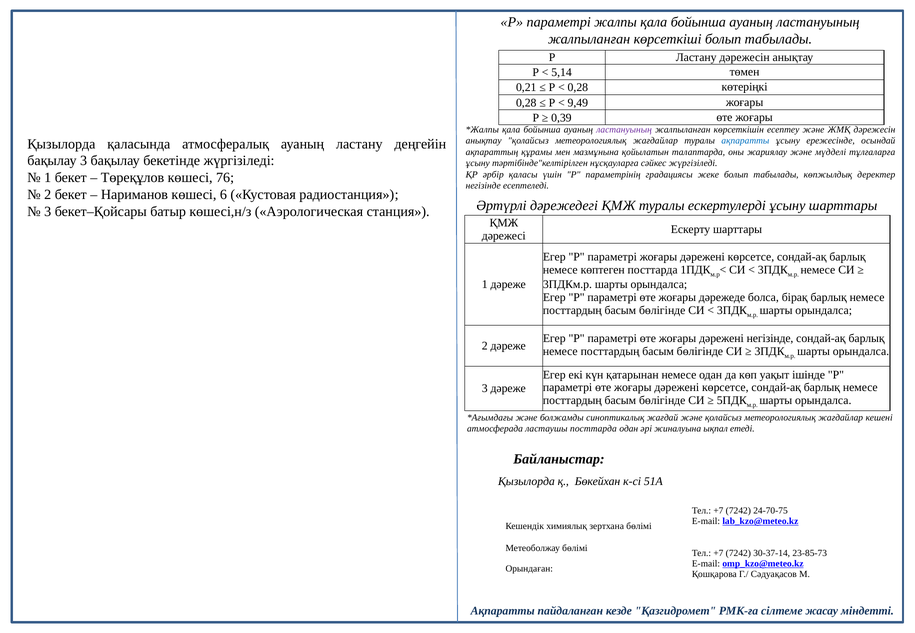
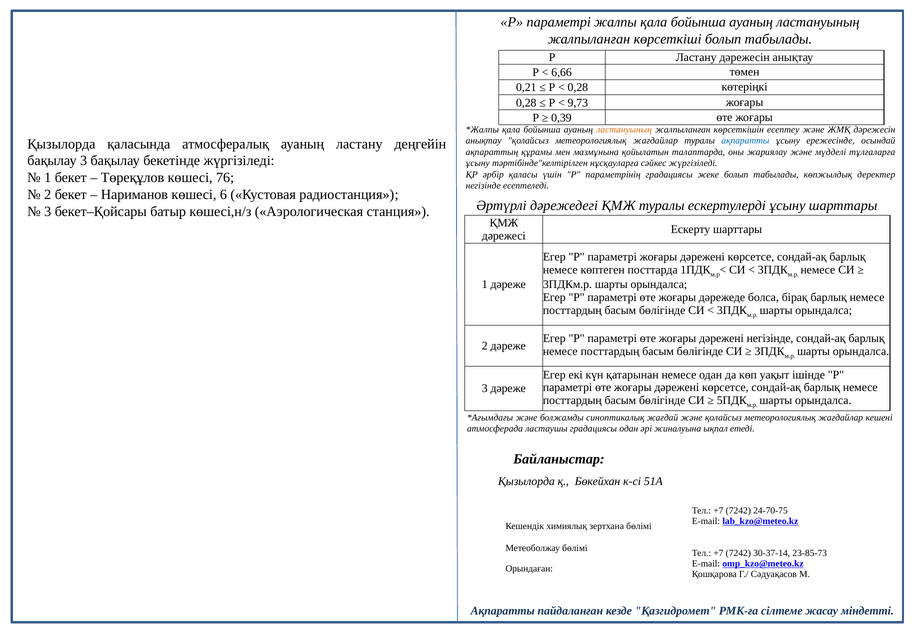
5,14: 5,14 -> 6,66
9,49: 9,49 -> 9,73
ластануының at (624, 130) colour: purple -> orange
ластаушы посттарда: посттарда -> градациясы
